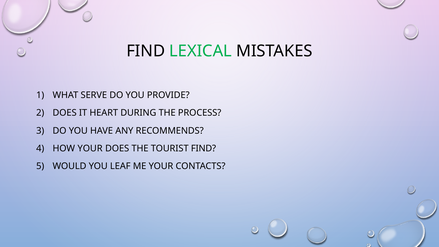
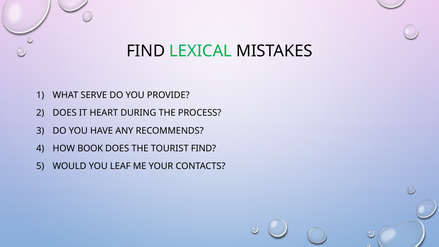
HOW YOUR: YOUR -> BOOK
